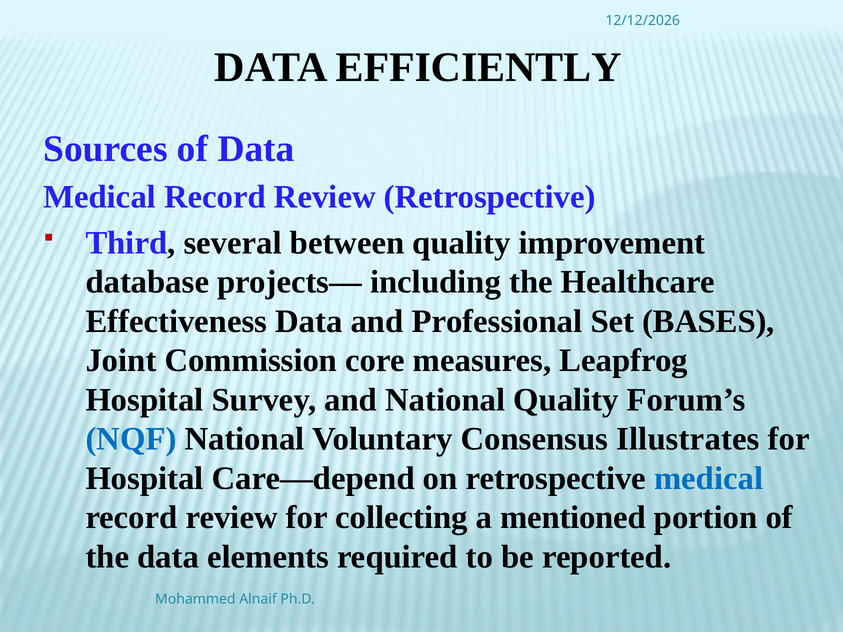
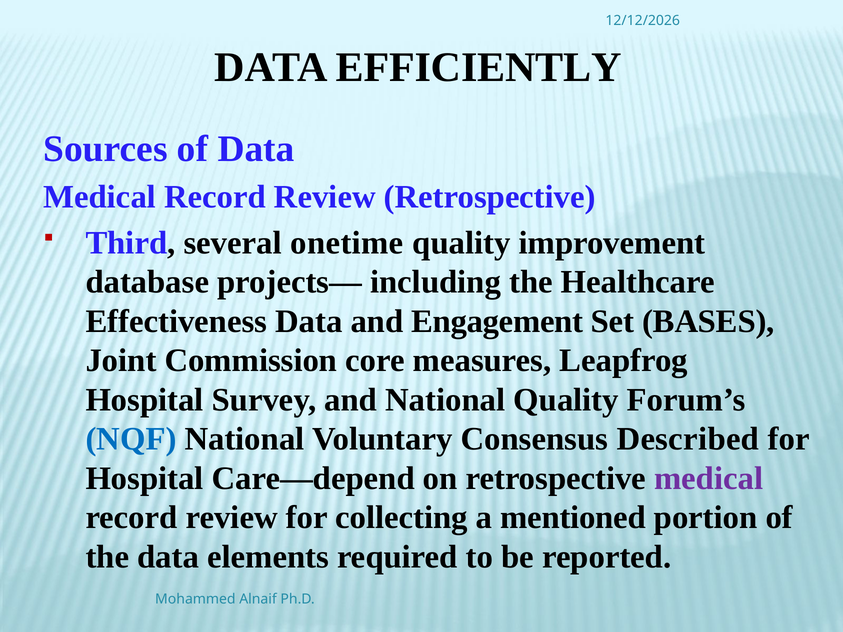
between: between -> onetime
Professional: Professional -> Engagement
Illustrates: Illustrates -> Described
medical at (709, 478) colour: blue -> purple
